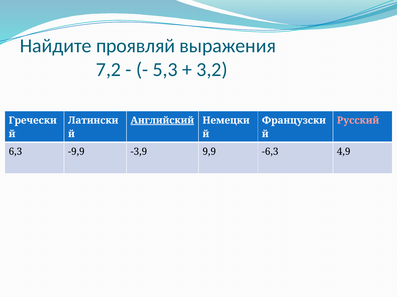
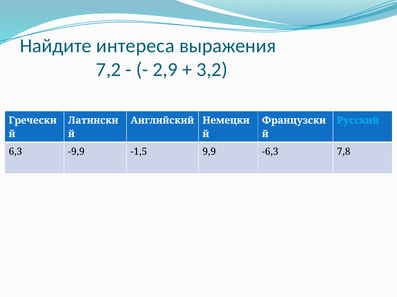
проявляй: проявляй -> интереса
5,3: 5,3 -> 2,9
Английский underline: present -> none
Русский colour: pink -> light blue
-3,9: -3,9 -> -1,5
4,9: 4,9 -> 7,8
